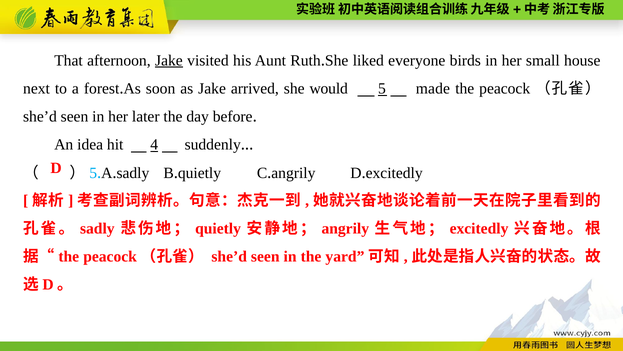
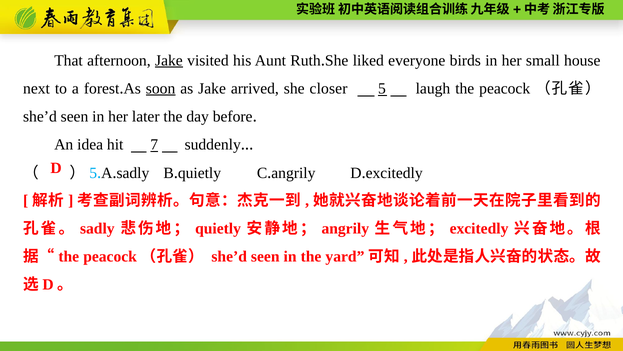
soon underline: none -> present
would: would -> closer
made: made -> laugh
4: 4 -> 7
